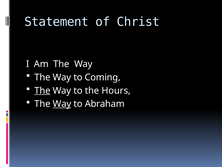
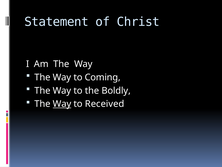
The at (42, 90) underline: present -> none
Hours: Hours -> Boldly
Abraham: Abraham -> Received
